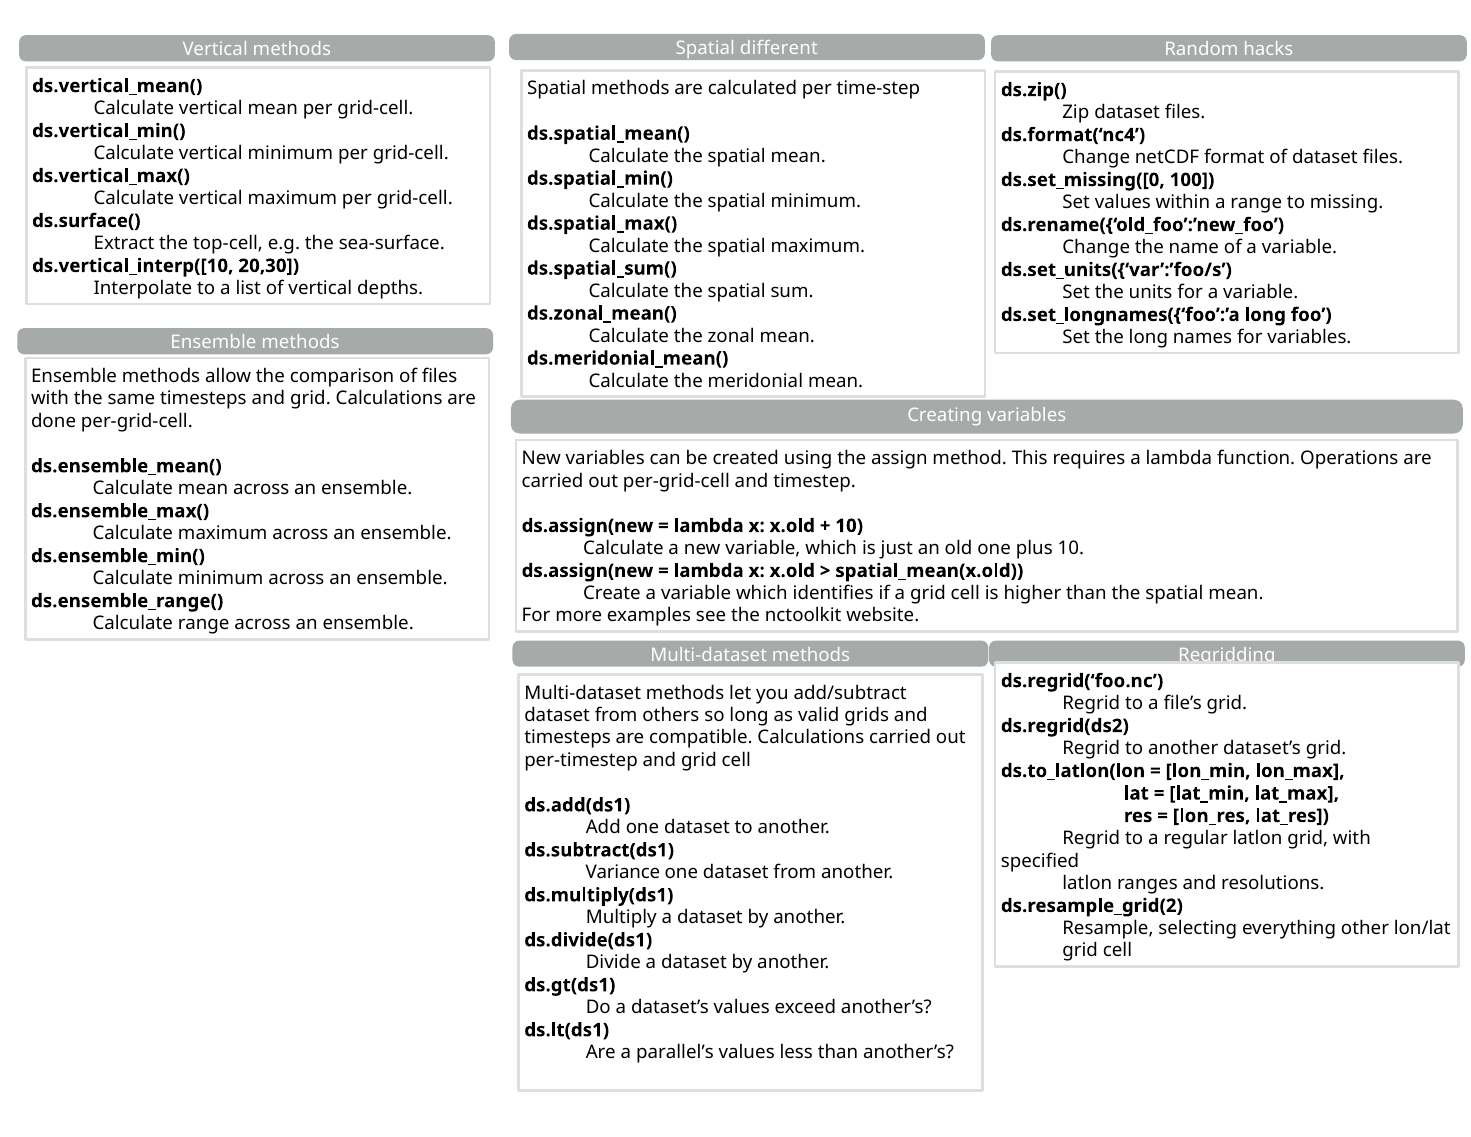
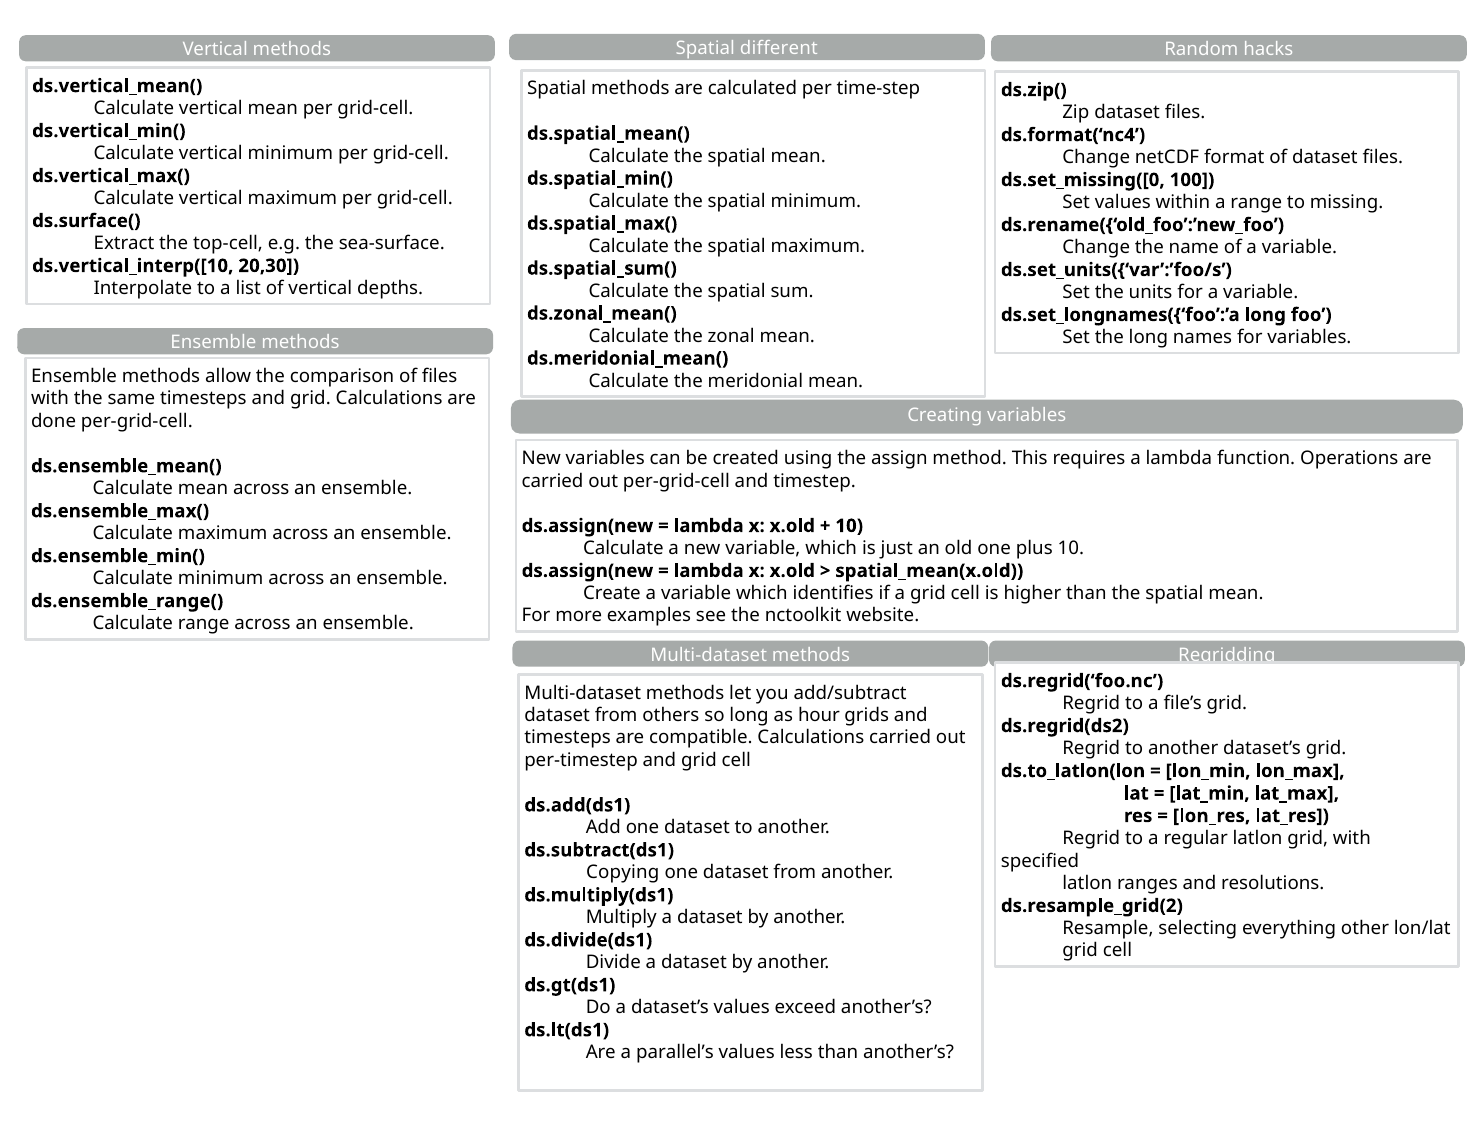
valid: valid -> hour
Variance: Variance -> Copying
